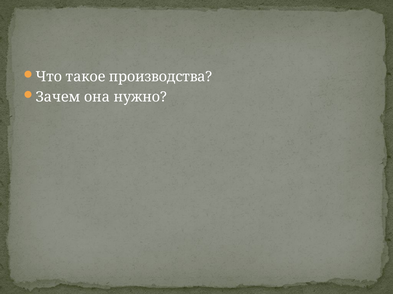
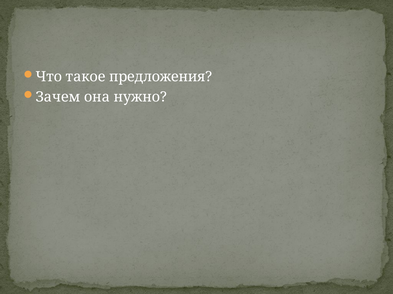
производства: производства -> предложения
